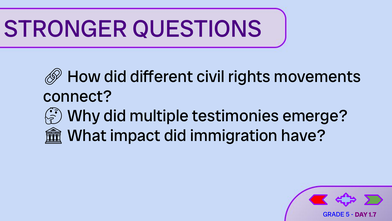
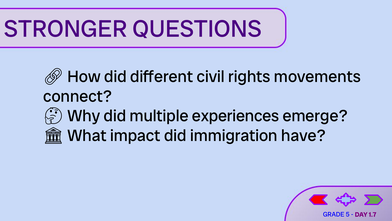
testimonies: testimonies -> experiences
